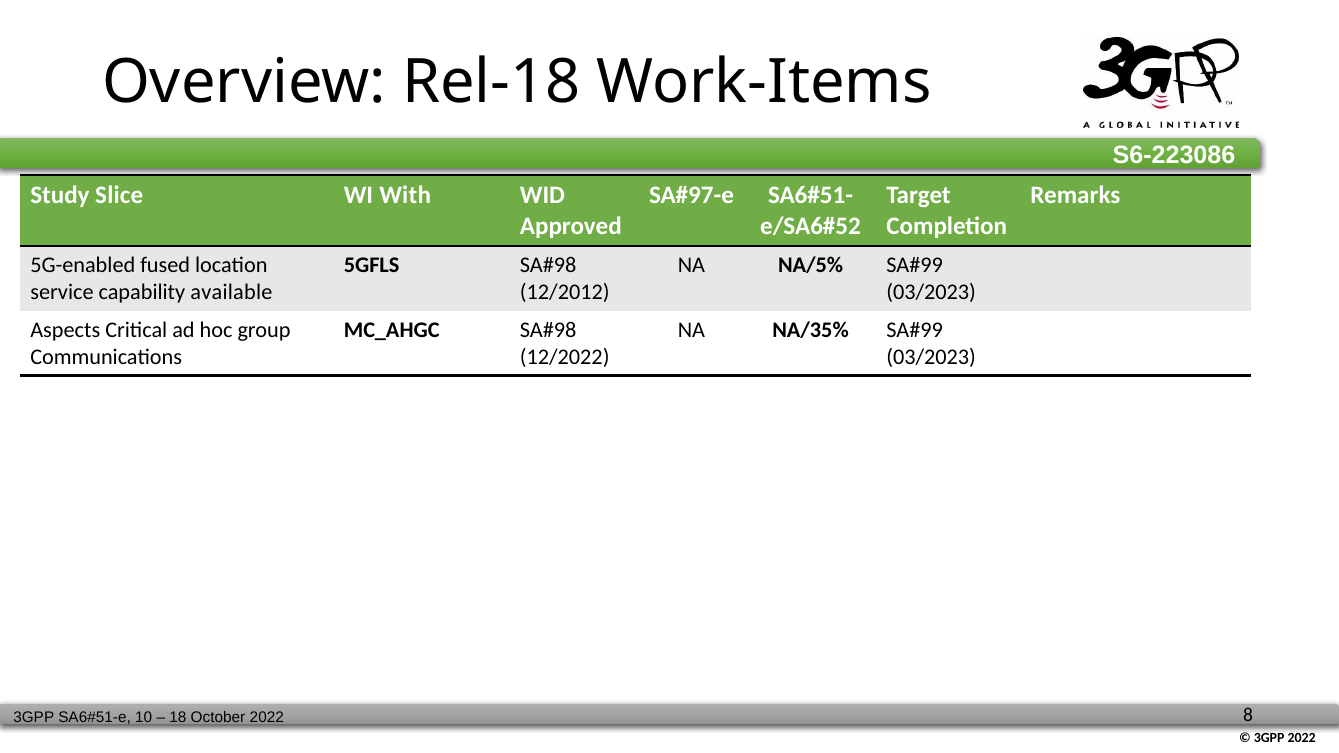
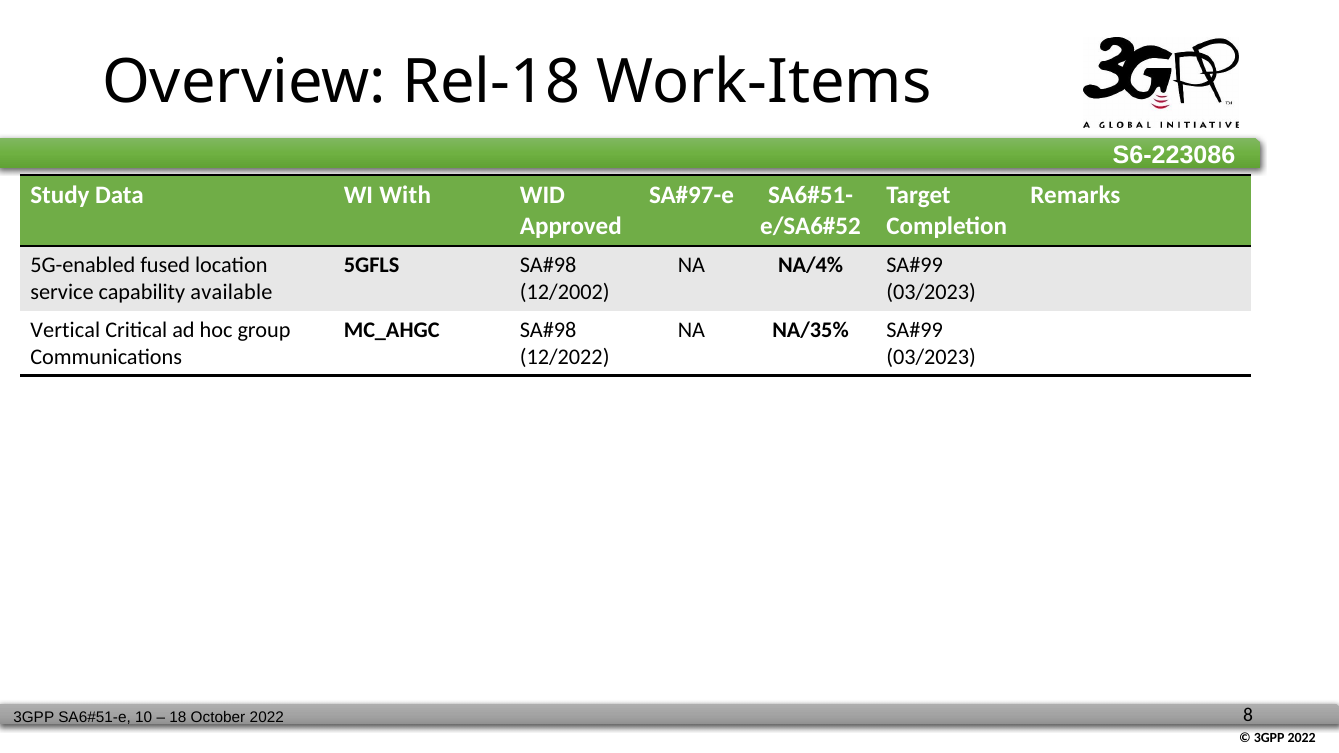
Slice: Slice -> Data
NA/5%: NA/5% -> NA/4%
12/2012: 12/2012 -> 12/2002
Aspects: Aspects -> Vertical
